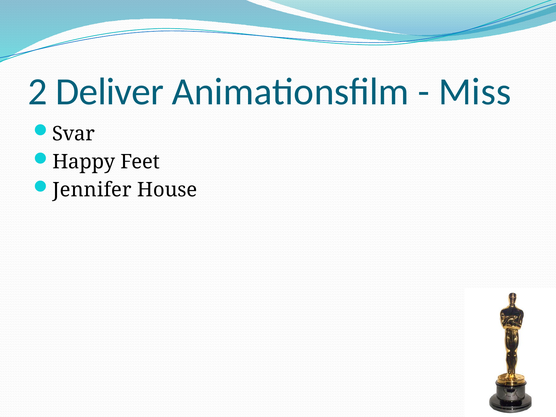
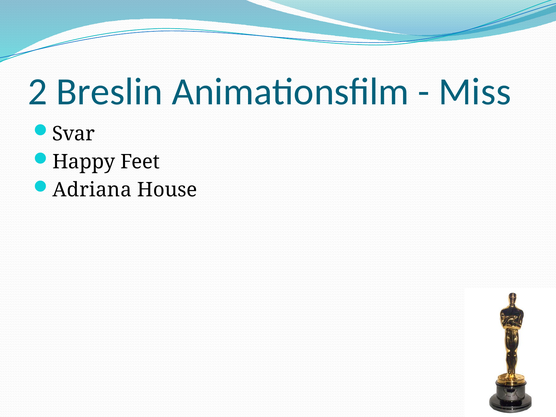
Deliver: Deliver -> Breslin
Jennifer: Jennifer -> Adriana
